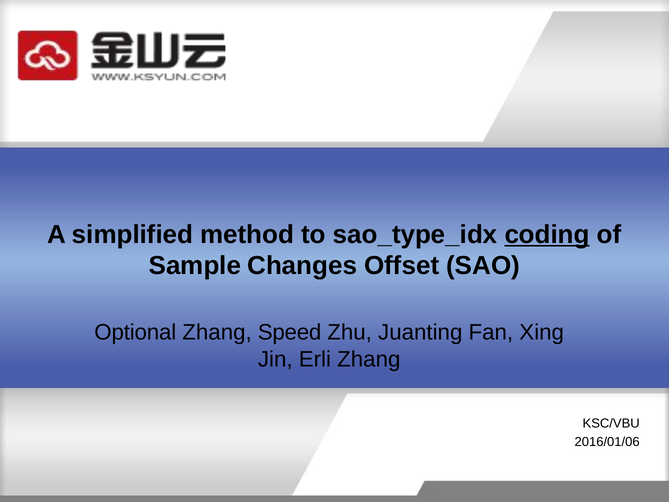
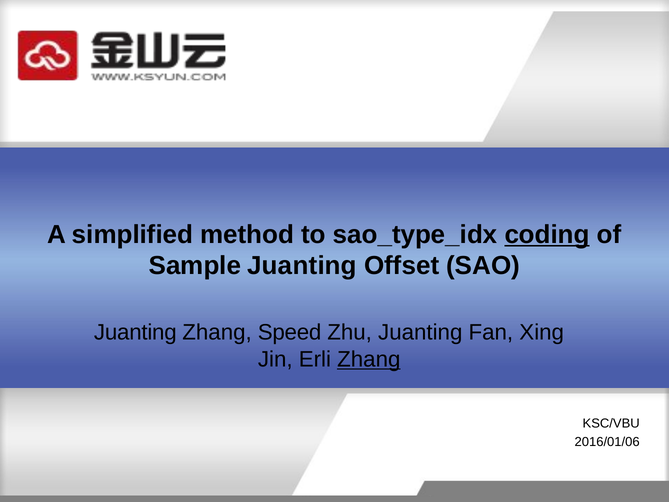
Sample Changes: Changes -> Juanting
Optional at (135, 332): Optional -> Juanting
Zhang at (369, 359) underline: none -> present
